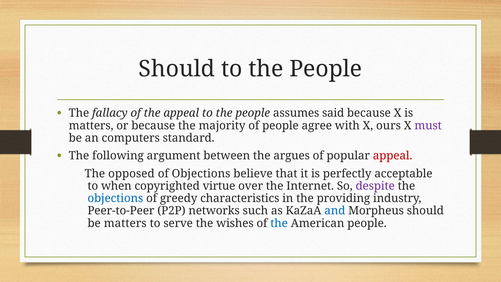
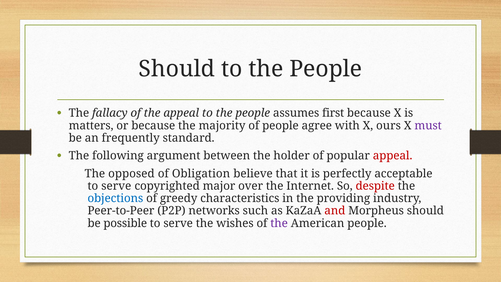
said: said -> first
computers: computers -> frequently
argues: argues -> holder
of Objections: Objections -> Obligation
when at (116, 186): when -> serve
virtue: virtue -> major
despite colour: purple -> red
and colour: blue -> red
be matters: matters -> possible
the at (279, 223) colour: blue -> purple
